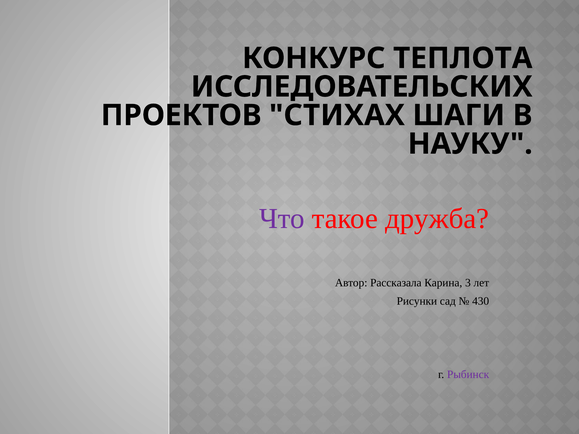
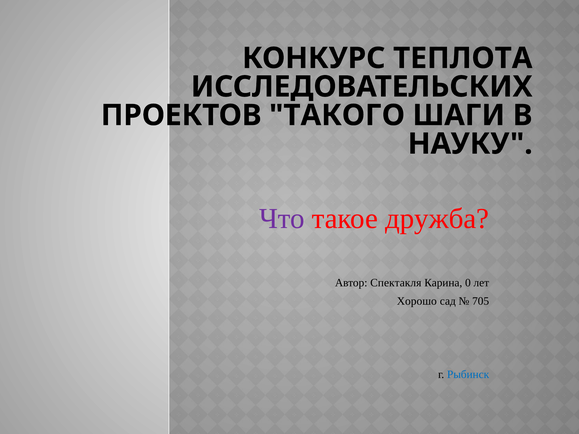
СТИХАХ: СТИХАХ -> ТАКОГО
Рассказала: Рассказала -> Спектакля
3: 3 -> 0
Рисунки: Рисунки -> Хорошо
430: 430 -> 705
Рыбинск colour: purple -> blue
